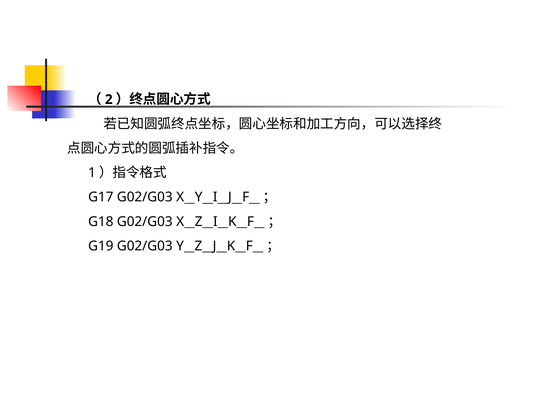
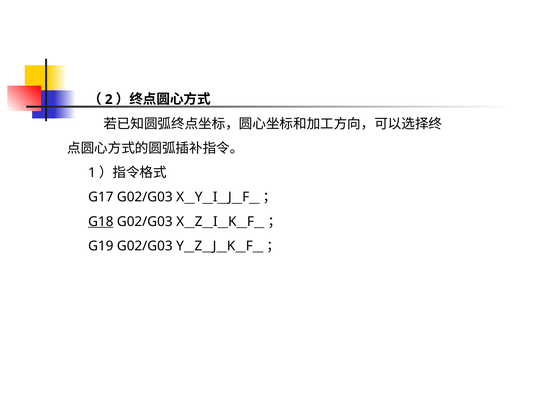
G18 underline: none -> present
